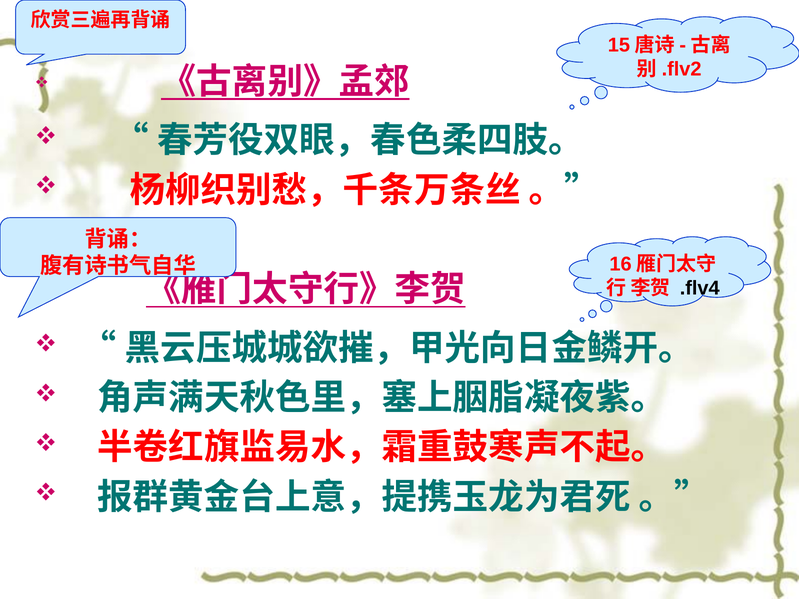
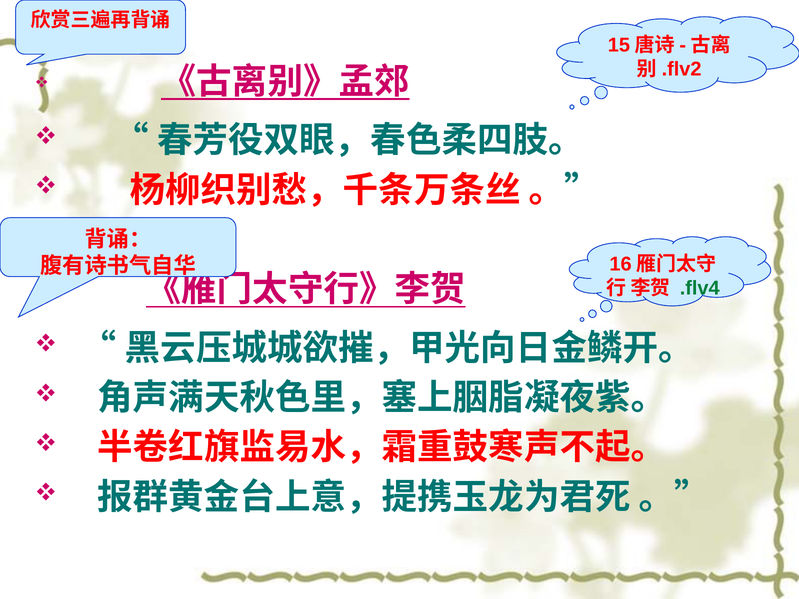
.flv4 colour: black -> green
